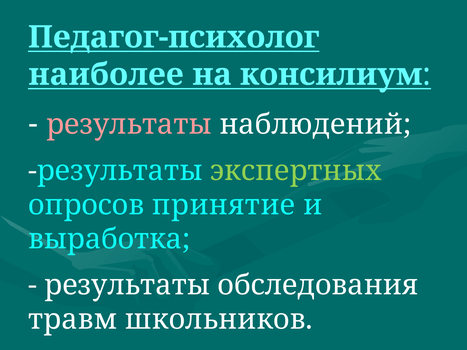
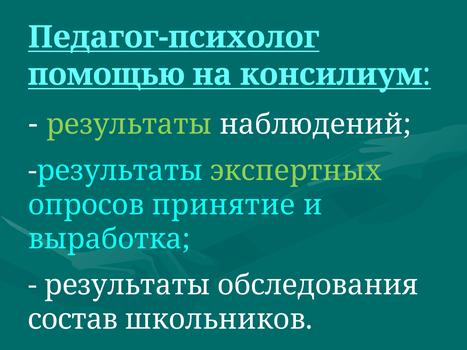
наиболее: наиболее -> помощью
результаты at (129, 124) colour: pink -> light green
травм: травм -> состав
